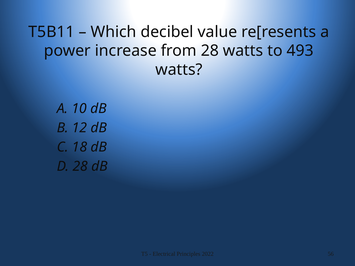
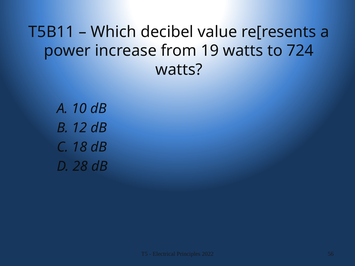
from 28: 28 -> 19
493: 493 -> 724
